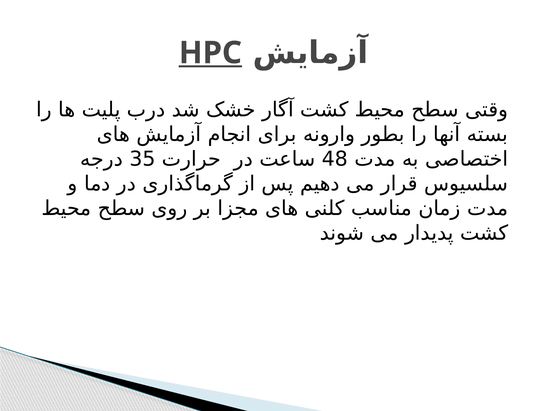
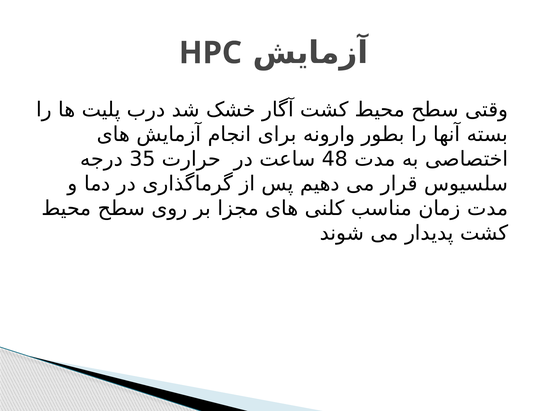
HPC underline: present -> none
